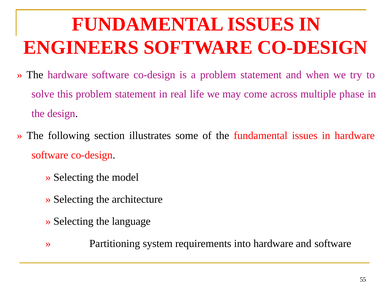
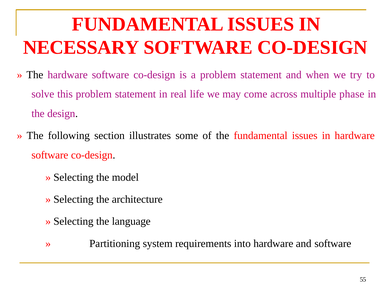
ENGINEERS: ENGINEERS -> NECESSARY
